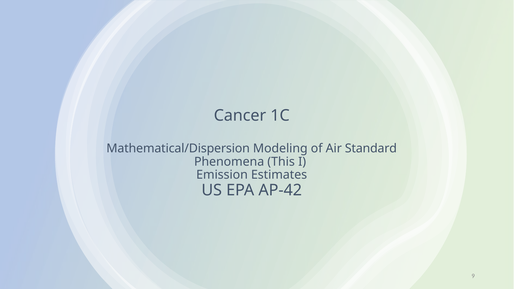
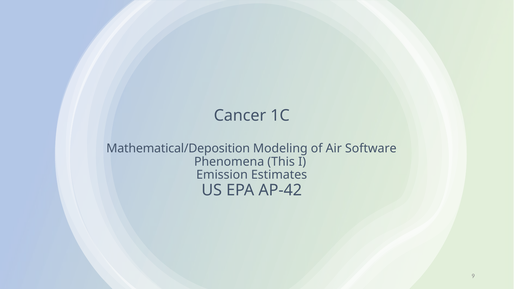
Mathematical/Dispersion: Mathematical/Dispersion -> Mathematical/Deposition
Standard: Standard -> Software
